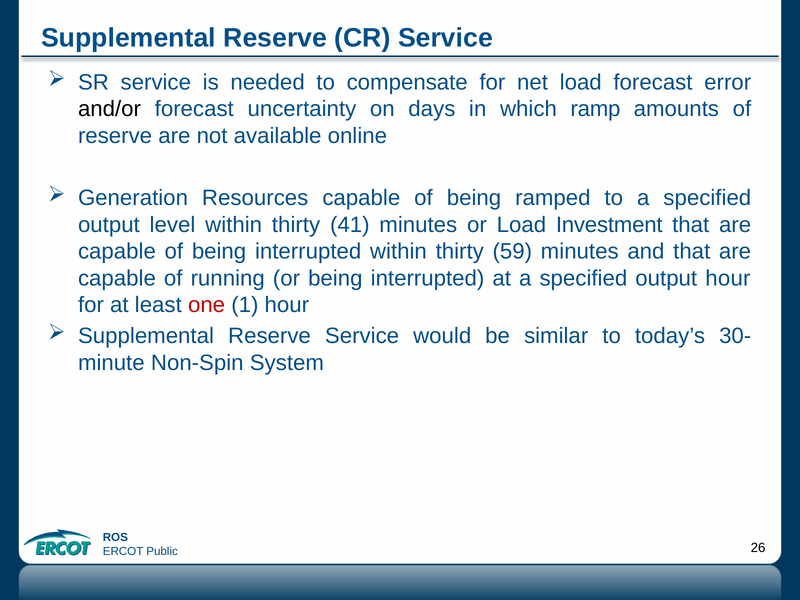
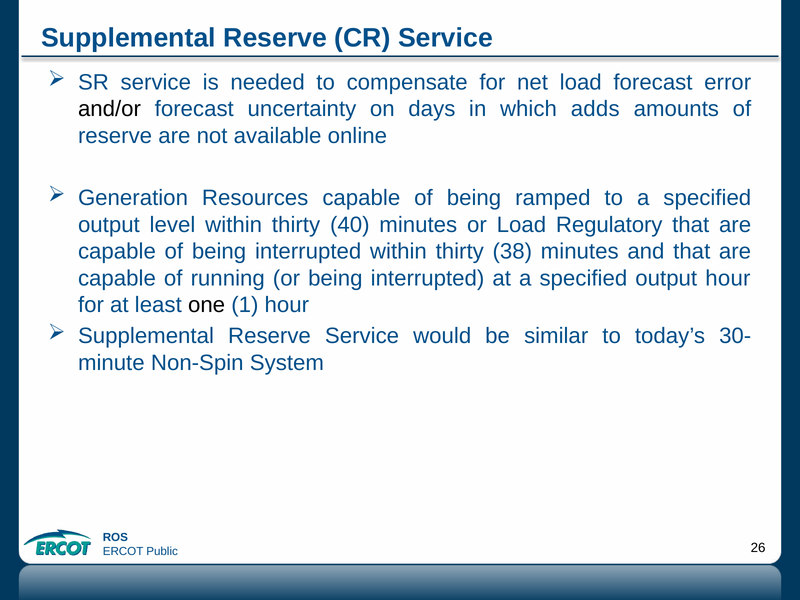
ramp: ramp -> adds
41: 41 -> 40
Investment: Investment -> Regulatory
59: 59 -> 38
one colour: red -> black
